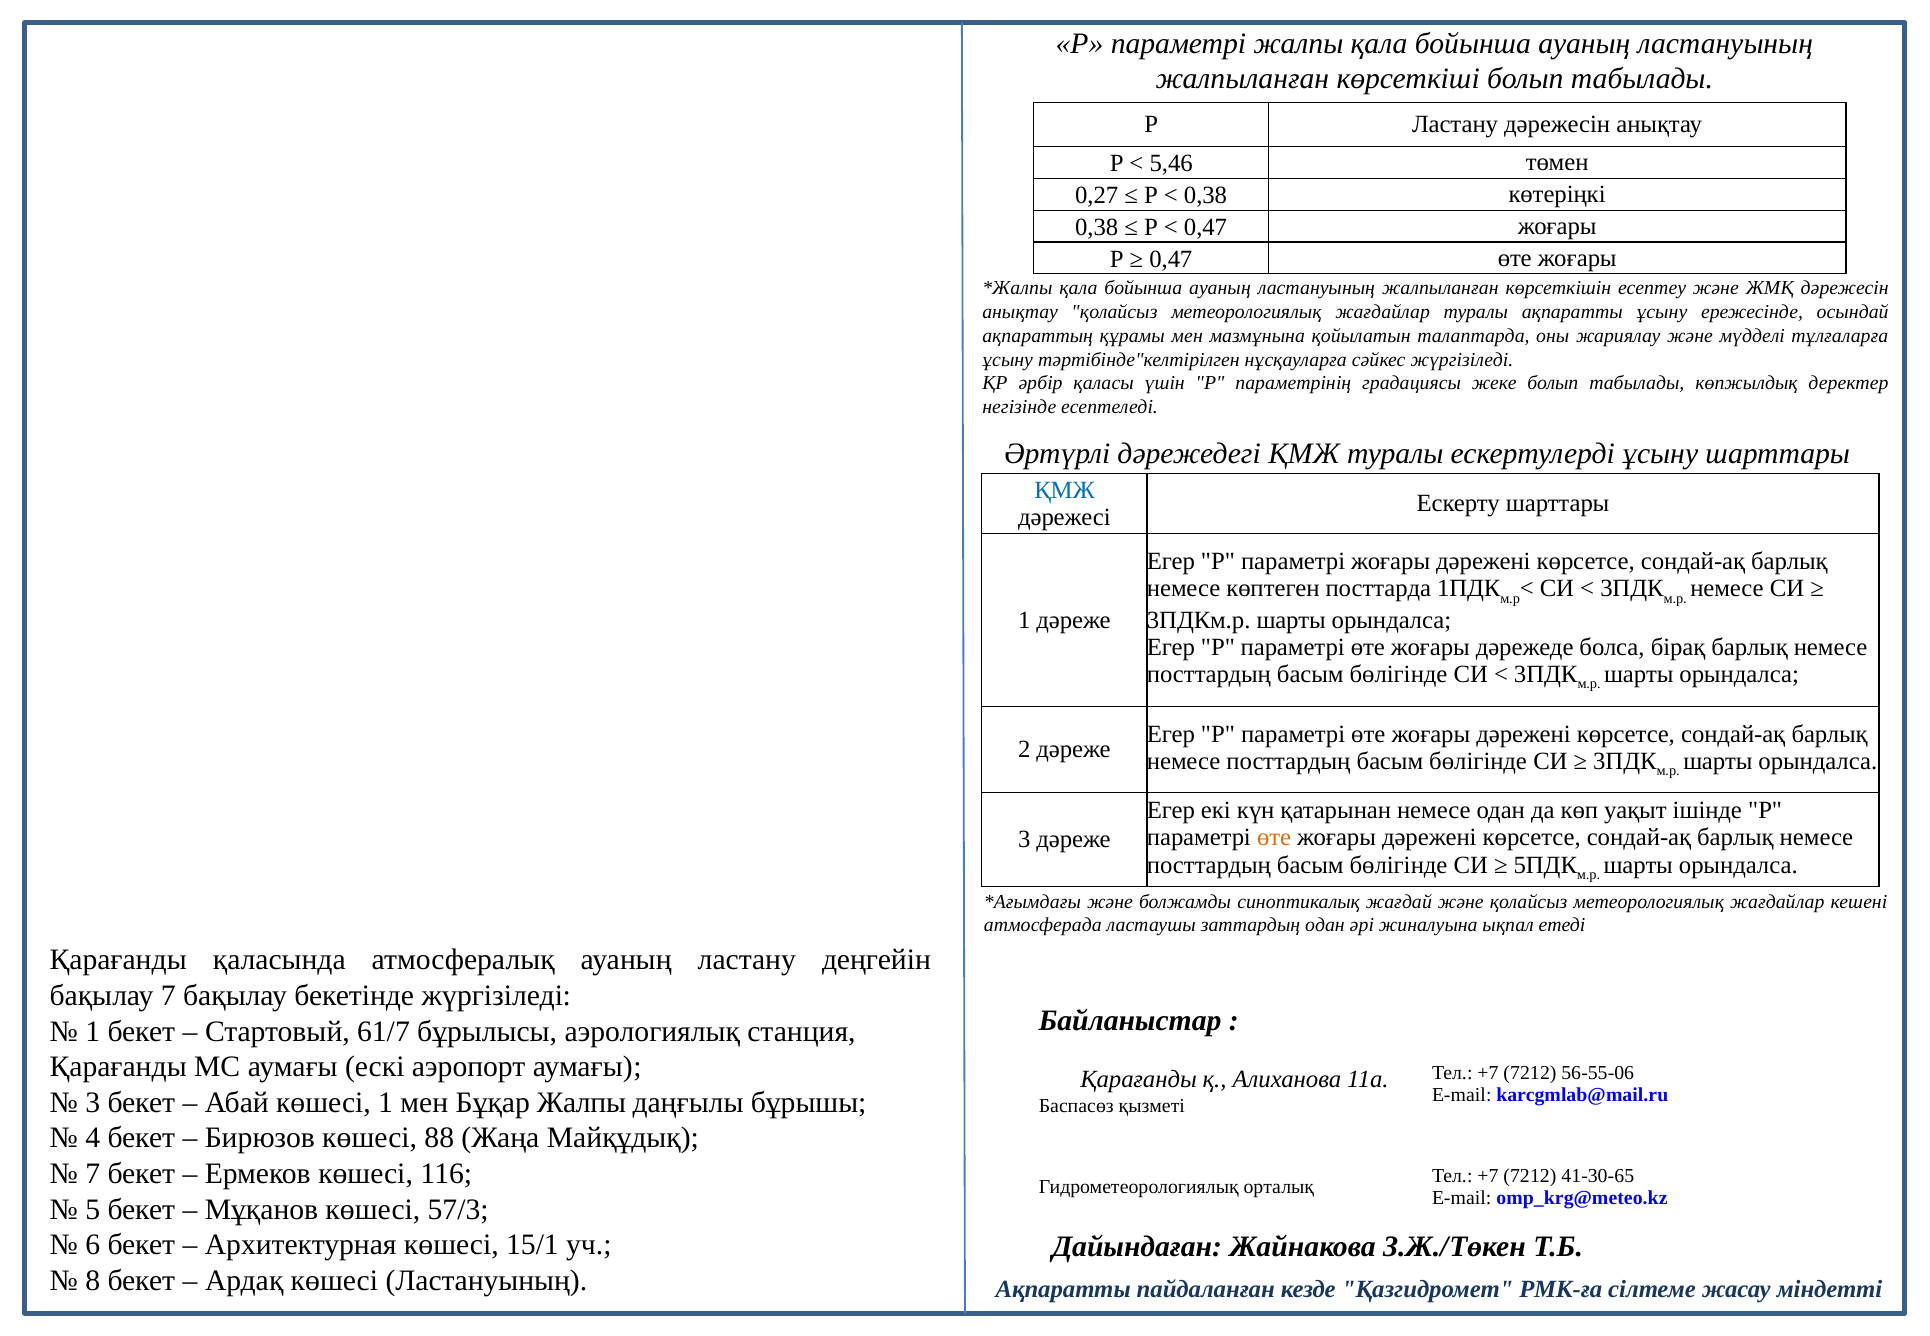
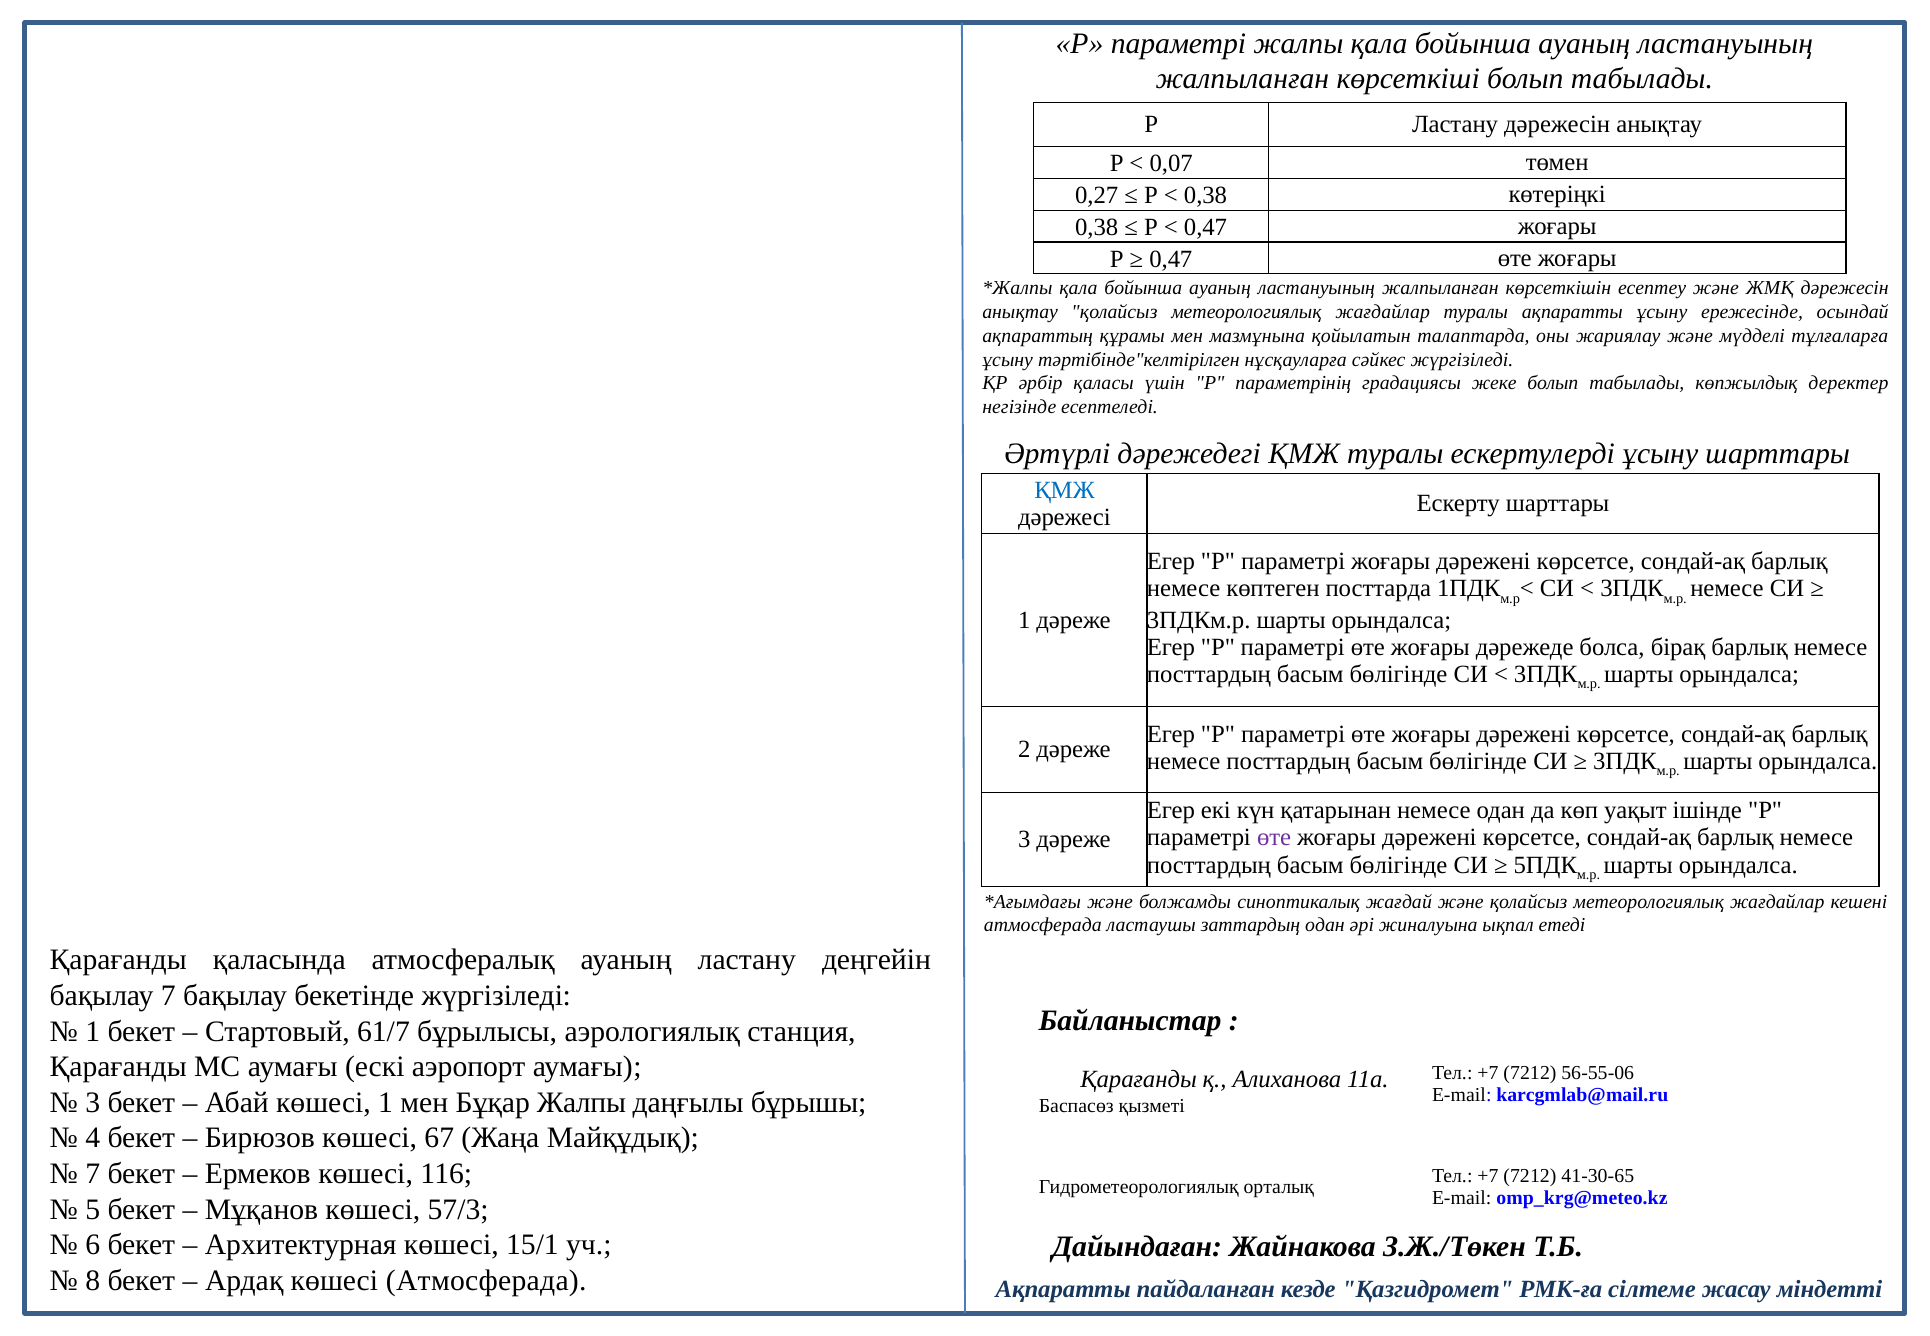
5,46: 5,46 -> 0,07
өте at (1274, 838) colour: orange -> purple
88: 88 -> 67
көшесі Ластануының: Ластануының -> Атмосферада
